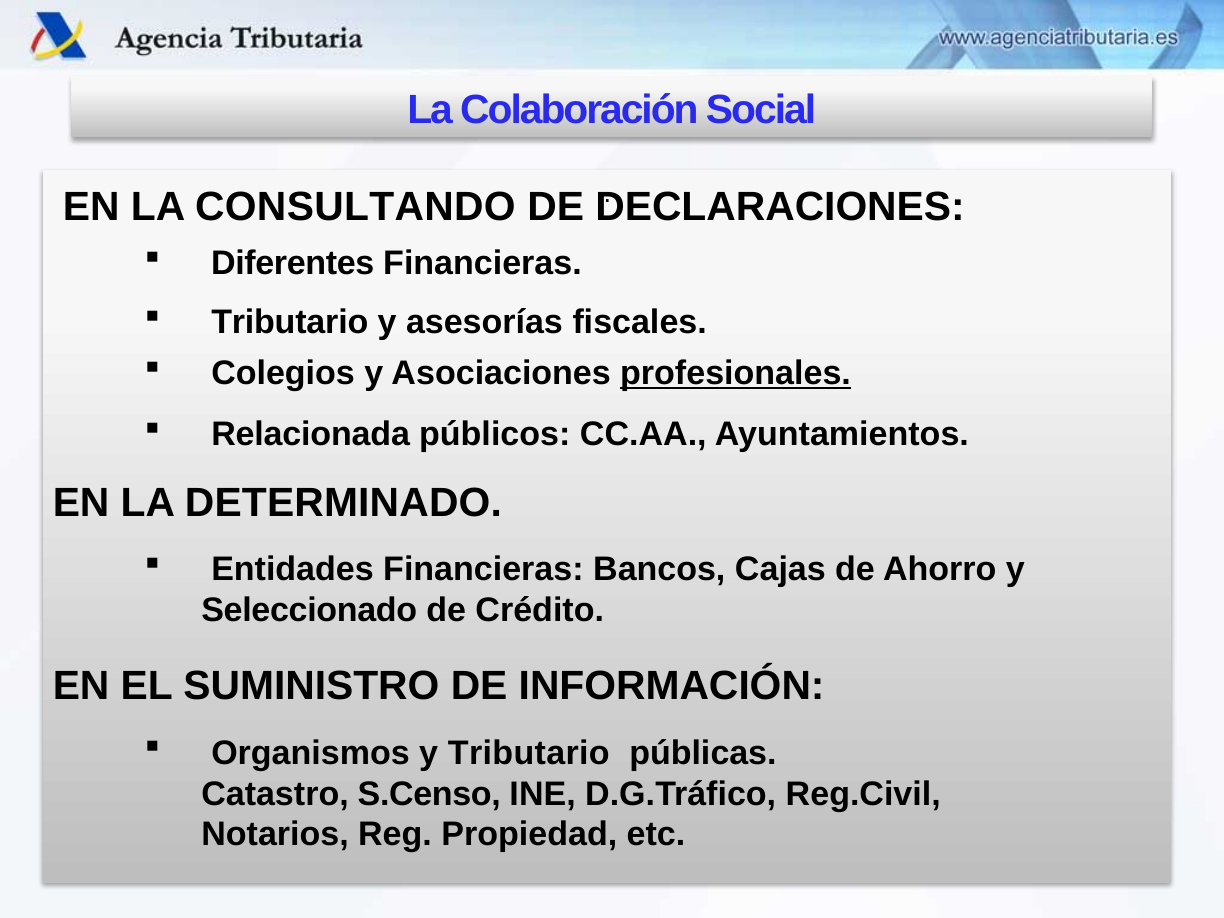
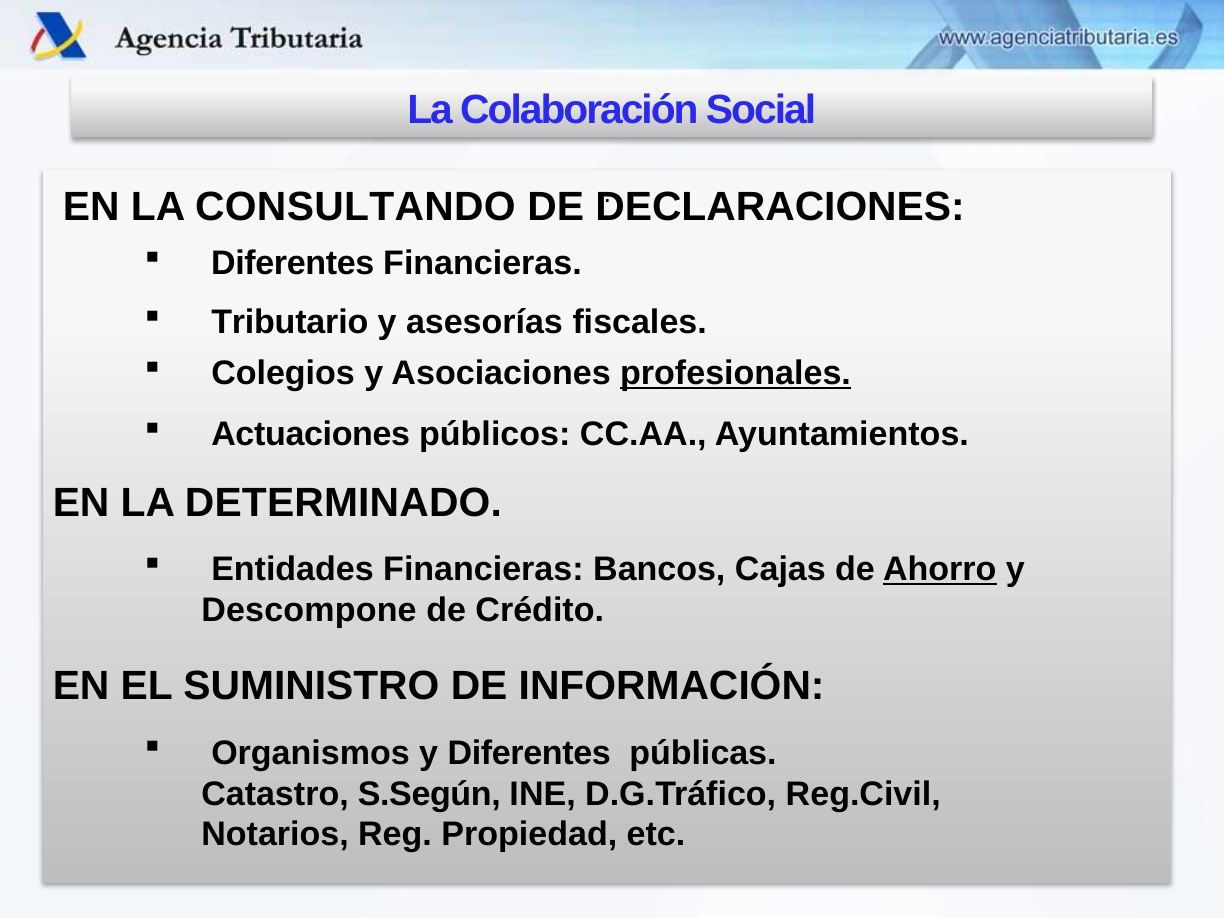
Relacionada: Relacionada -> Actuaciones
Ahorro underline: none -> present
Seleccionado: Seleccionado -> Descompone
y Tributario: Tributario -> Diferentes
S.Censo: S.Censo -> S.Según
